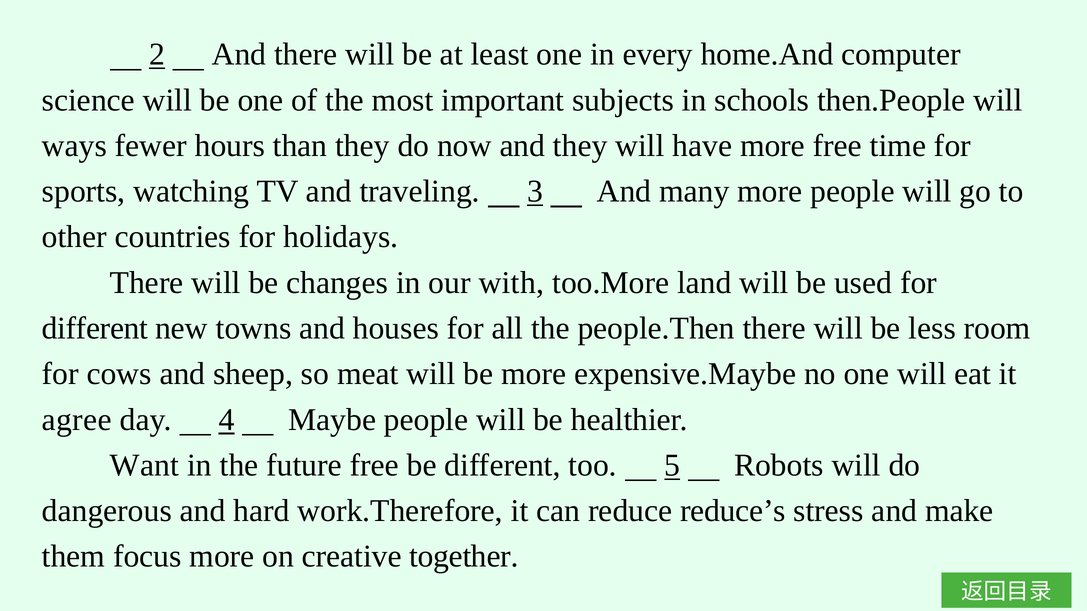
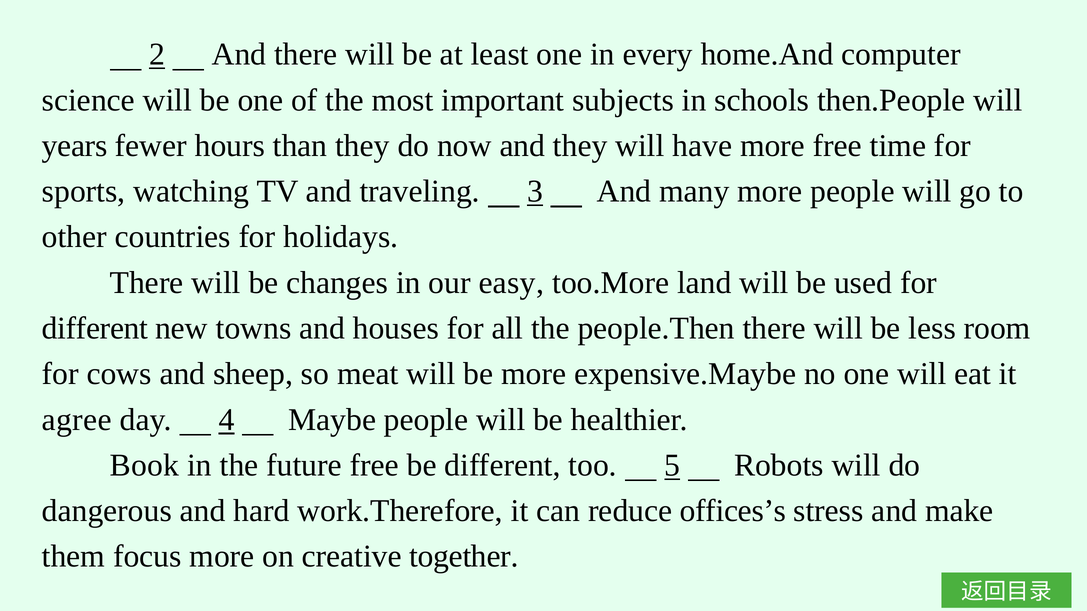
ways: ways -> years
with: with -> easy
Want: Want -> Book
reduce’s: reduce’s -> offices’s
